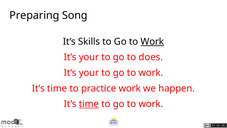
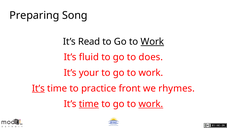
Skills: Skills -> Read
your at (89, 57): your -> fluid
It’s at (38, 88) underline: none -> present
practice work: work -> front
happen: happen -> rhymes
work at (151, 104) underline: none -> present
